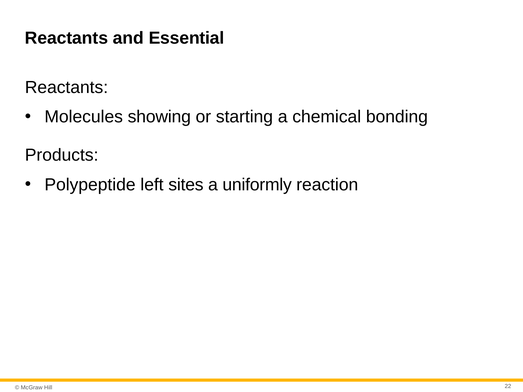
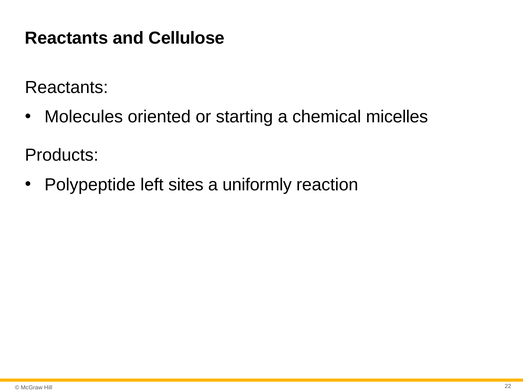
Essential: Essential -> Cellulose
showing: showing -> oriented
bonding: bonding -> micelles
